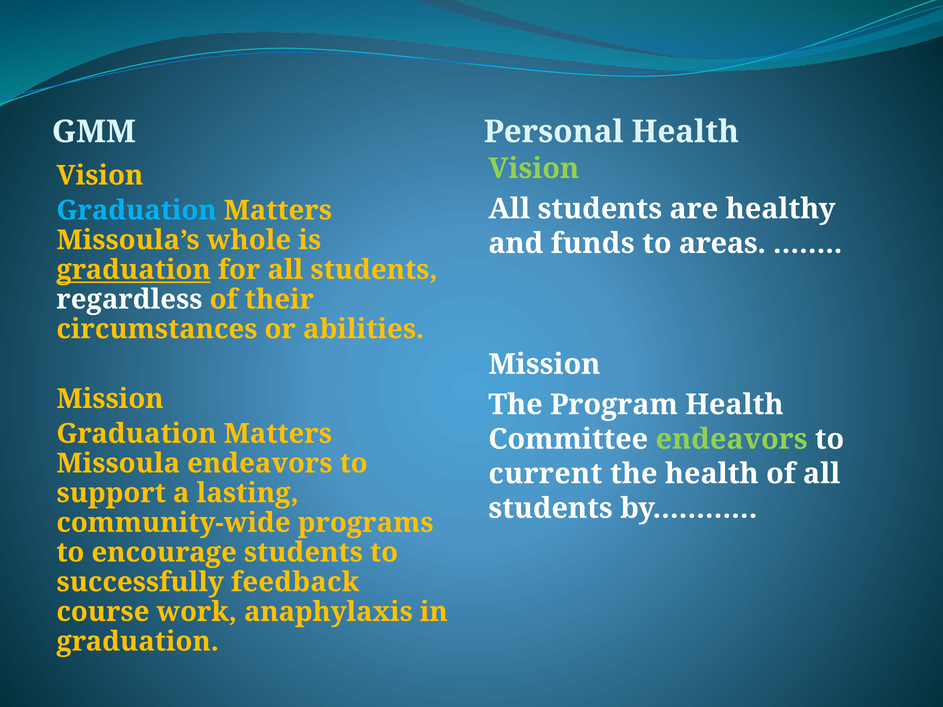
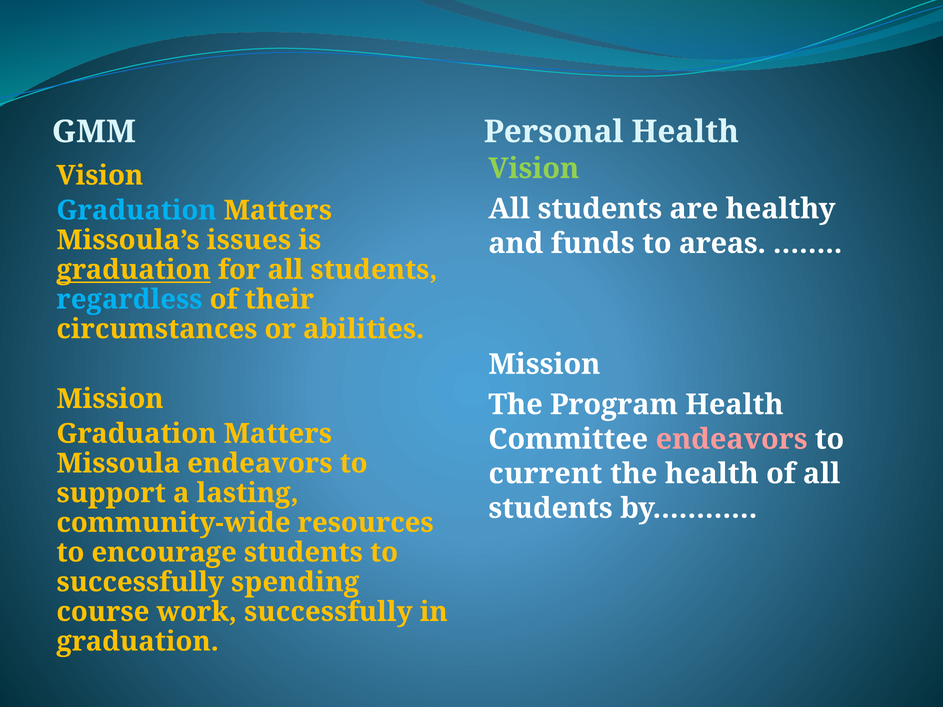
whole: whole -> issues
regardless colour: white -> light blue
endeavors at (732, 439) colour: light green -> pink
programs: programs -> resources
feedback: feedback -> spending
work anaphylaxis: anaphylaxis -> successfully
